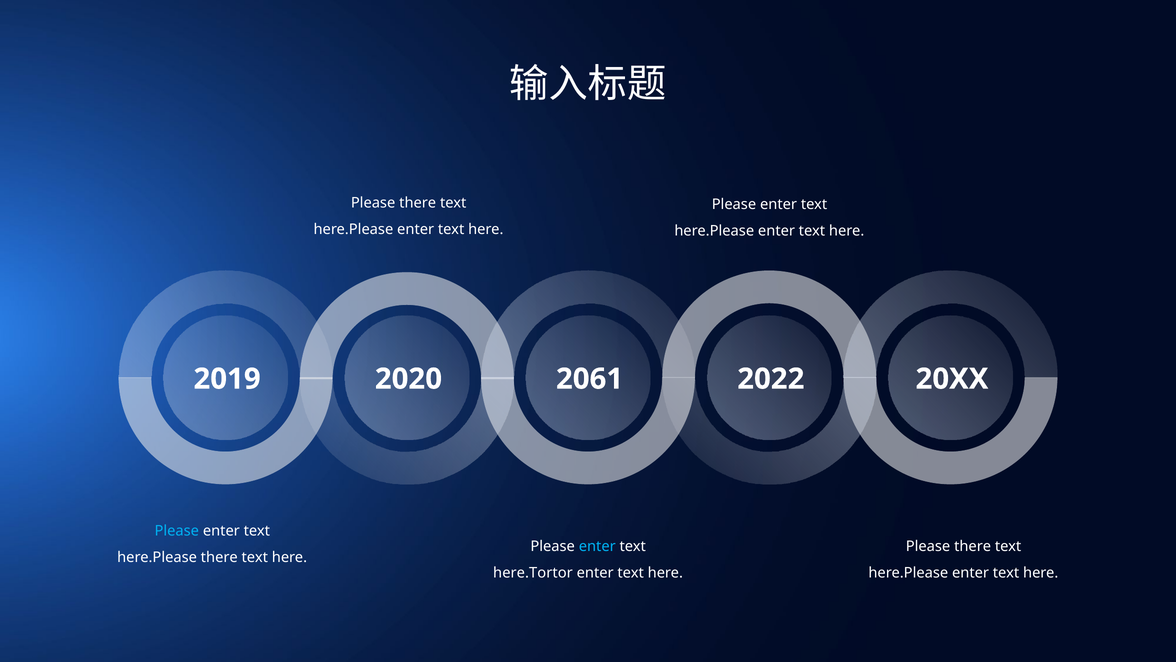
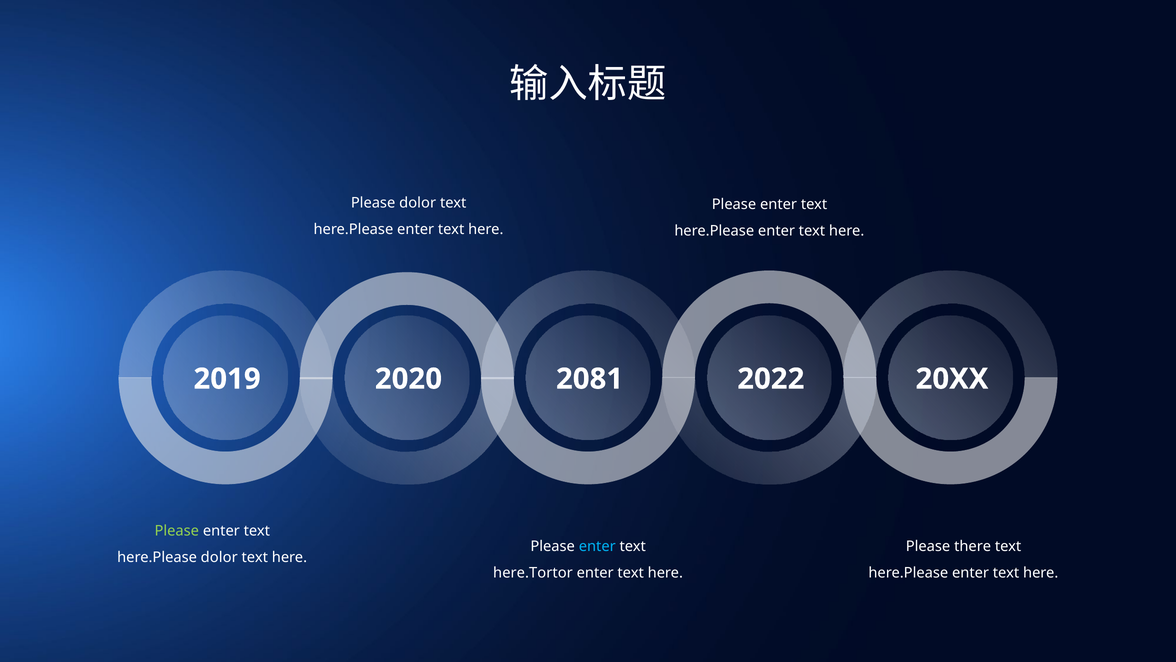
there at (418, 203): there -> dolor
2061: 2061 -> 2081
Please at (177, 531) colour: light blue -> light green
here.Please there: there -> dolor
